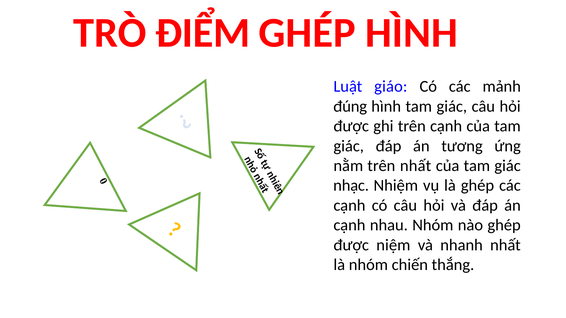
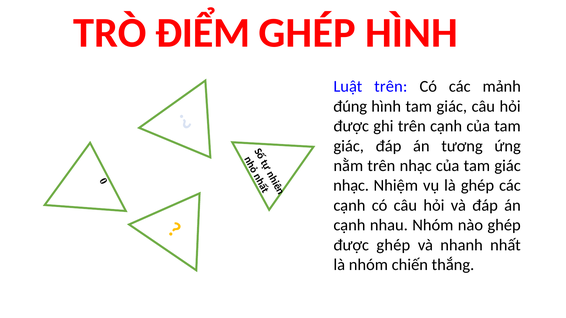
Luật giáo: giáo -> trên
trên nhất: nhất -> nhạc
được niệm: niệm -> ghép
